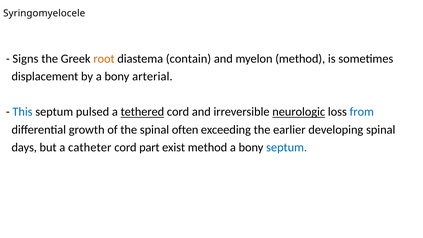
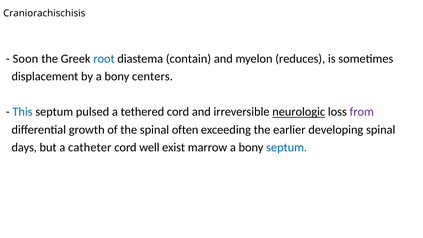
Syringomyelocele: Syringomyelocele -> Craniorachischisis
Signs: Signs -> Soon
root colour: orange -> blue
myelon method: method -> reduces
arterial: arterial -> centers
tethered underline: present -> none
from colour: blue -> purple
part: part -> well
exist method: method -> marrow
